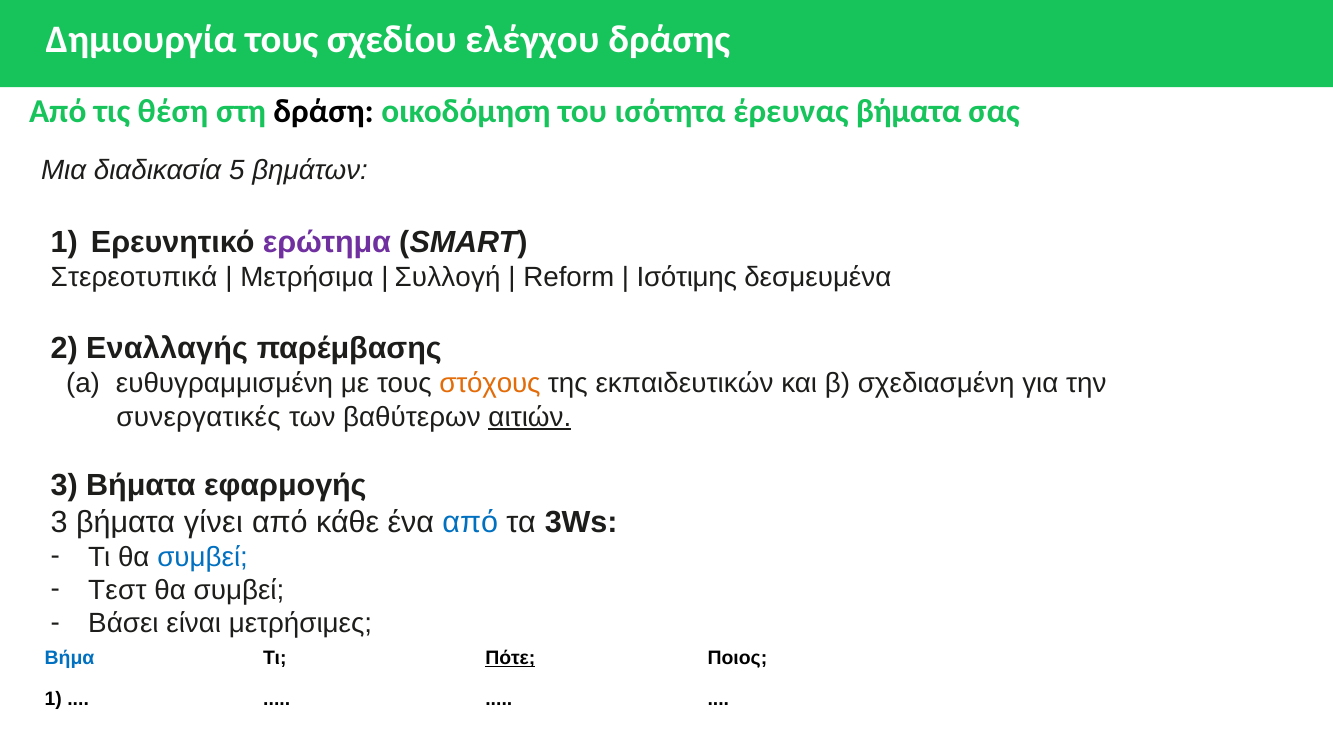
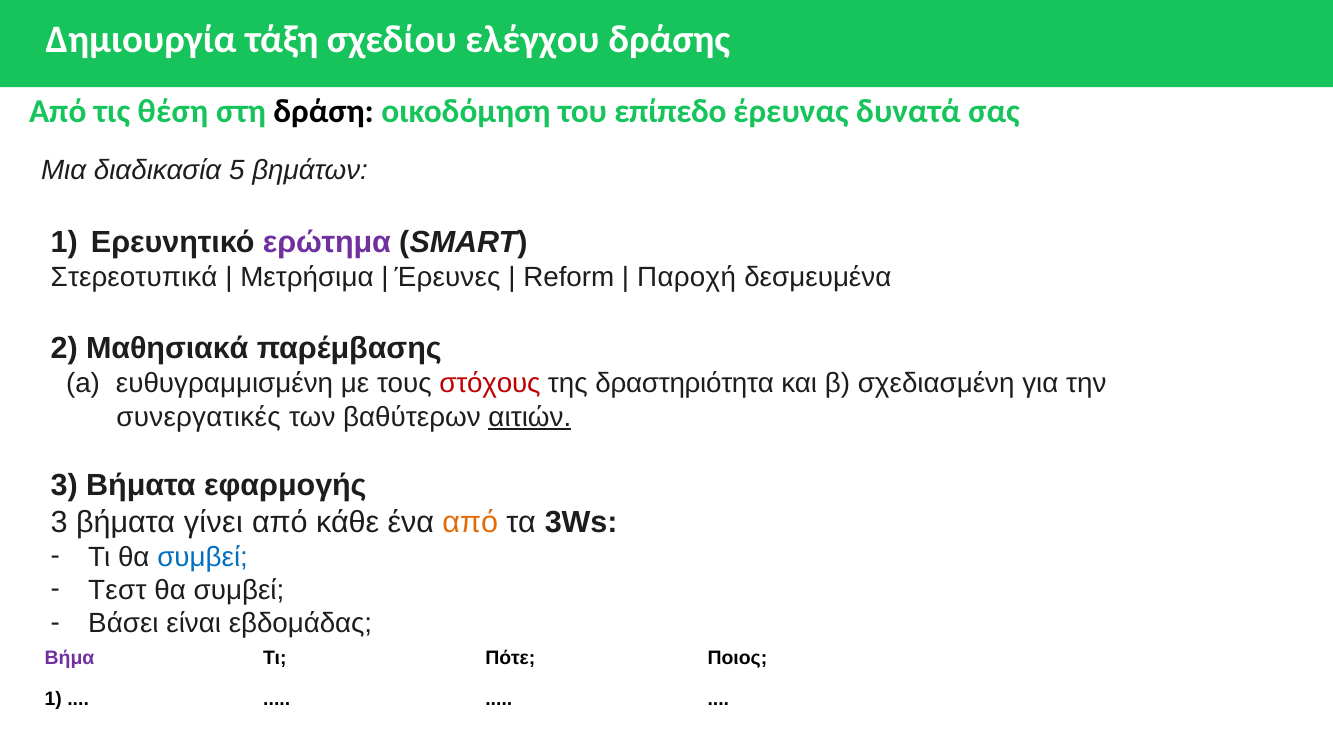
Δημιουργία τους: τους -> τάξη
ισότητα: ισότητα -> επίπεδο
έρευνας βήματα: βήματα -> δυνατά
Συλλογή: Συλλογή -> Έρευνες
Ισότιμης: Ισότιμης -> Παροχή
Εναλλαγής: Εναλλαγής -> Μαθησιακά
στόχους colour: orange -> red
εκπαιδευτικών: εκπαιδευτικών -> δραστηριότητα
από at (470, 522) colour: blue -> orange
μετρήσιμες: μετρήσιμες -> εβδομάδας
Βήμα colour: blue -> purple
Πότε underline: present -> none
